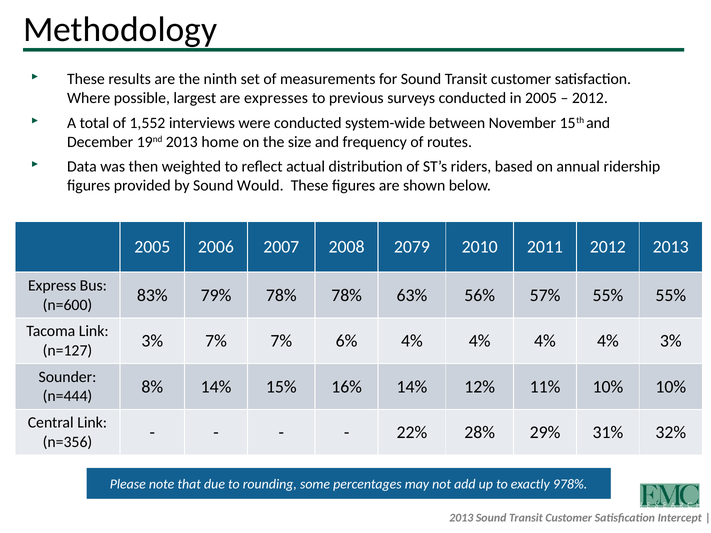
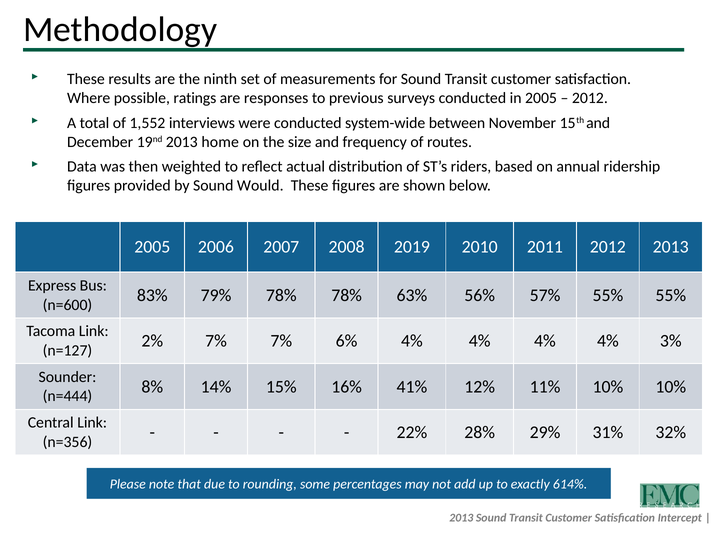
largest: largest -> ratings
expresses: expresses -> responses
2079: 2079 -> 2019
3% at (152, 341): 3% -> 2%
16% 14%: 14% -> 41%
978%: 978% -> 614%
